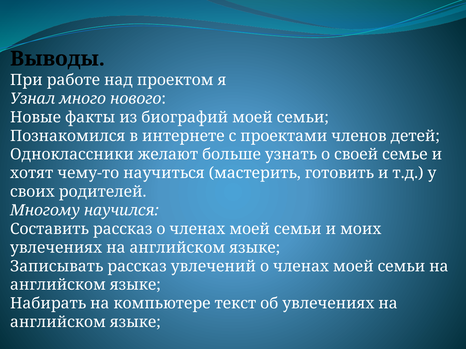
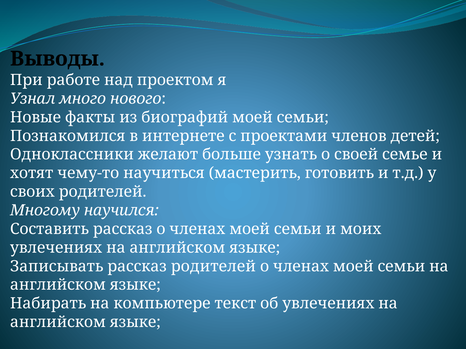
рассказ увлечений: увлечений -> родителей
